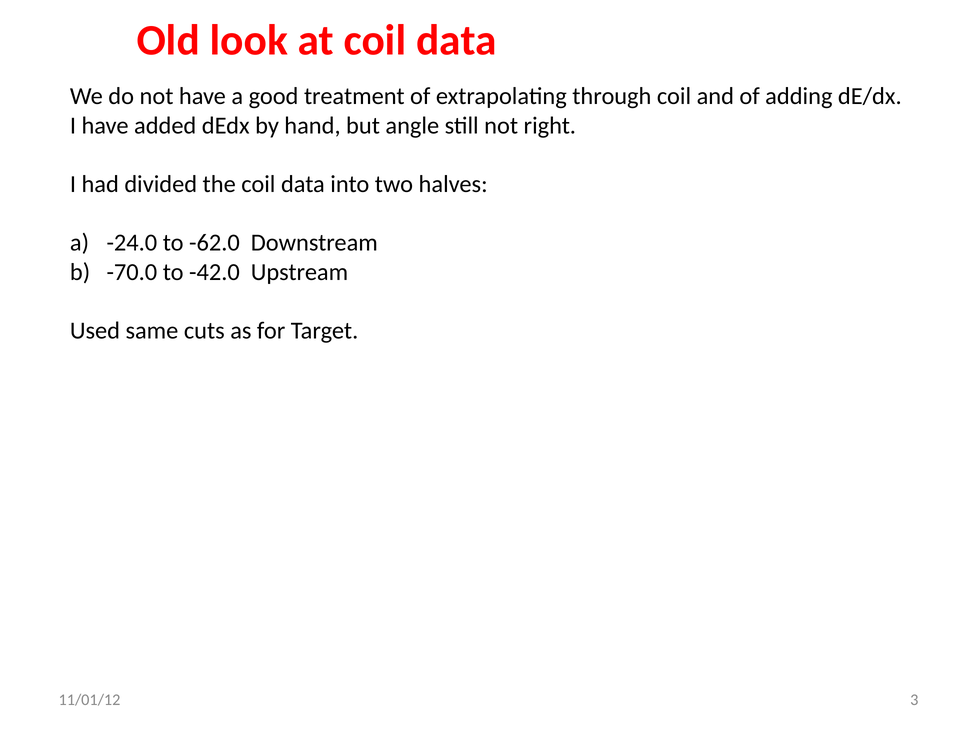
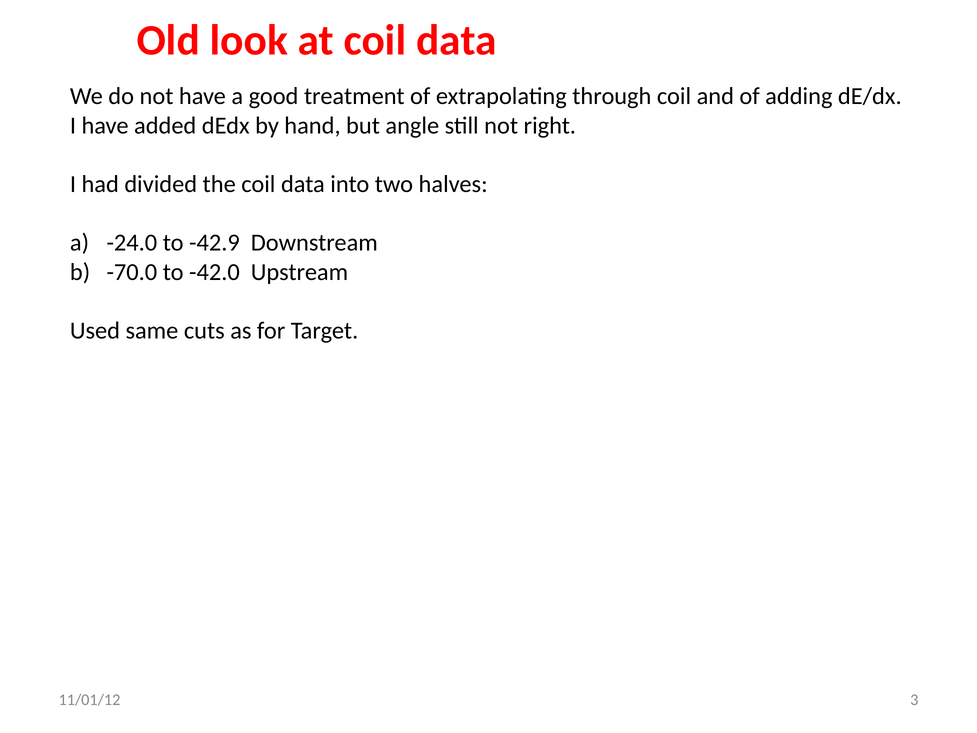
-62.0: -62.0 -> -42.9
